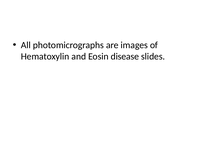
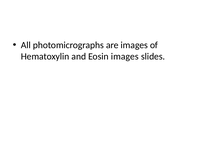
Eosin disease: disease -> images
